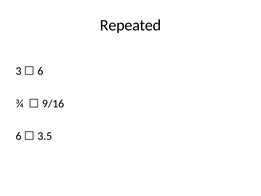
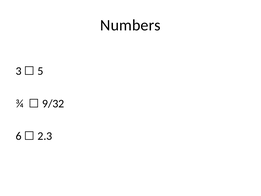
Repeated: Repeated -> Numbers
6 at (40, 71): 6 -> 5
9/16: 9/16 -> 9/32
3.5: 3.5 -> 2.3
